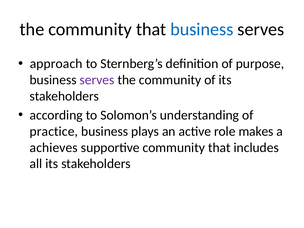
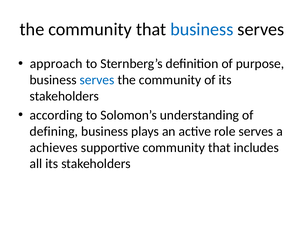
serves at (97, 80) colour: purple -> blue
practice: practice -> defining
role makes: makes -> serves
